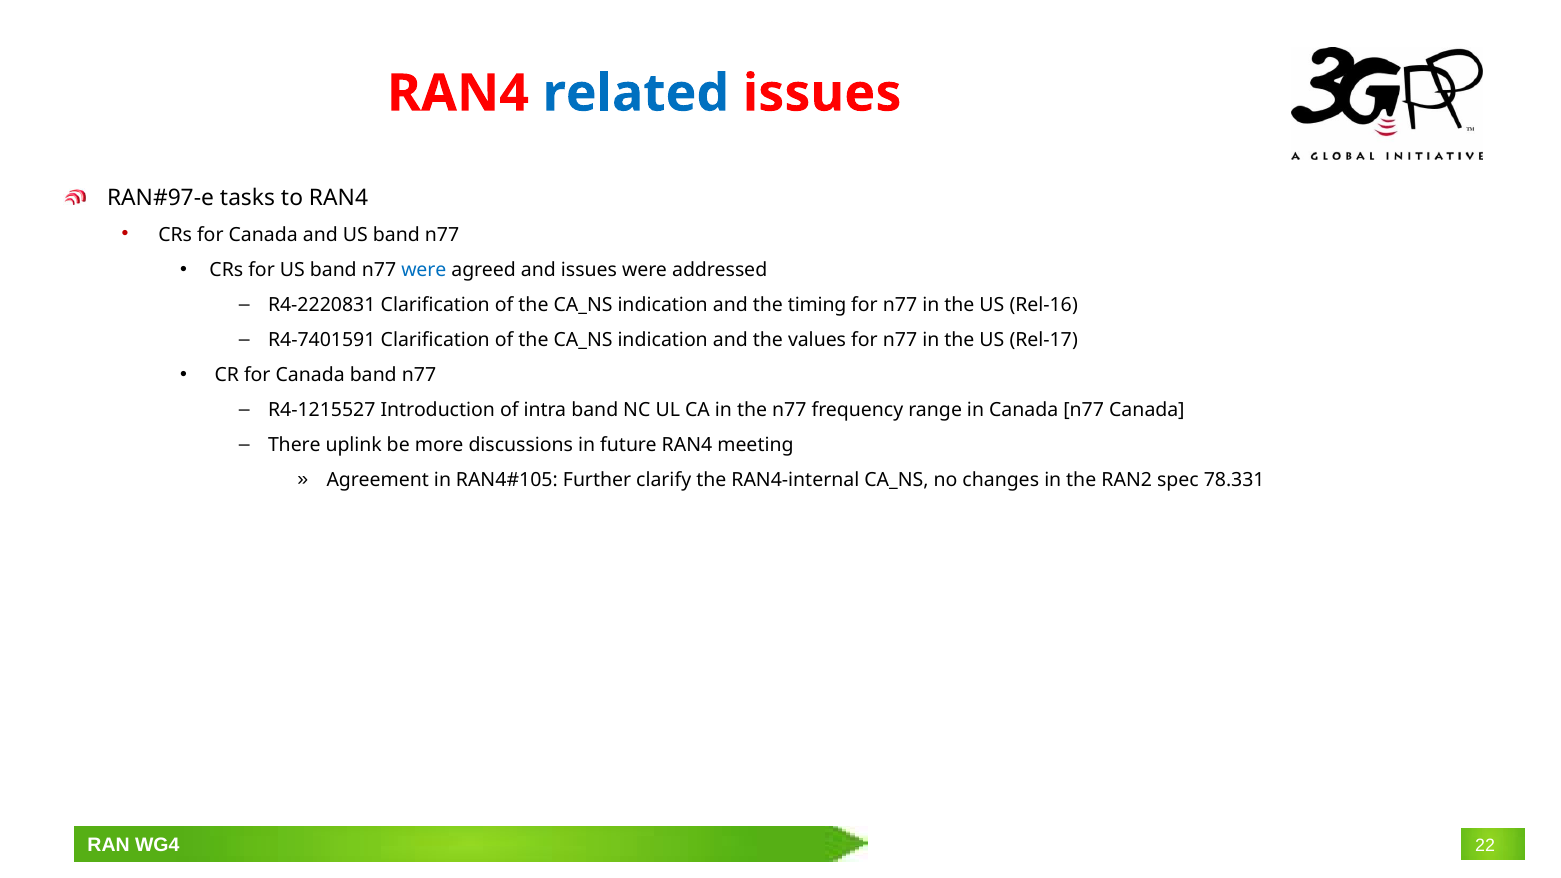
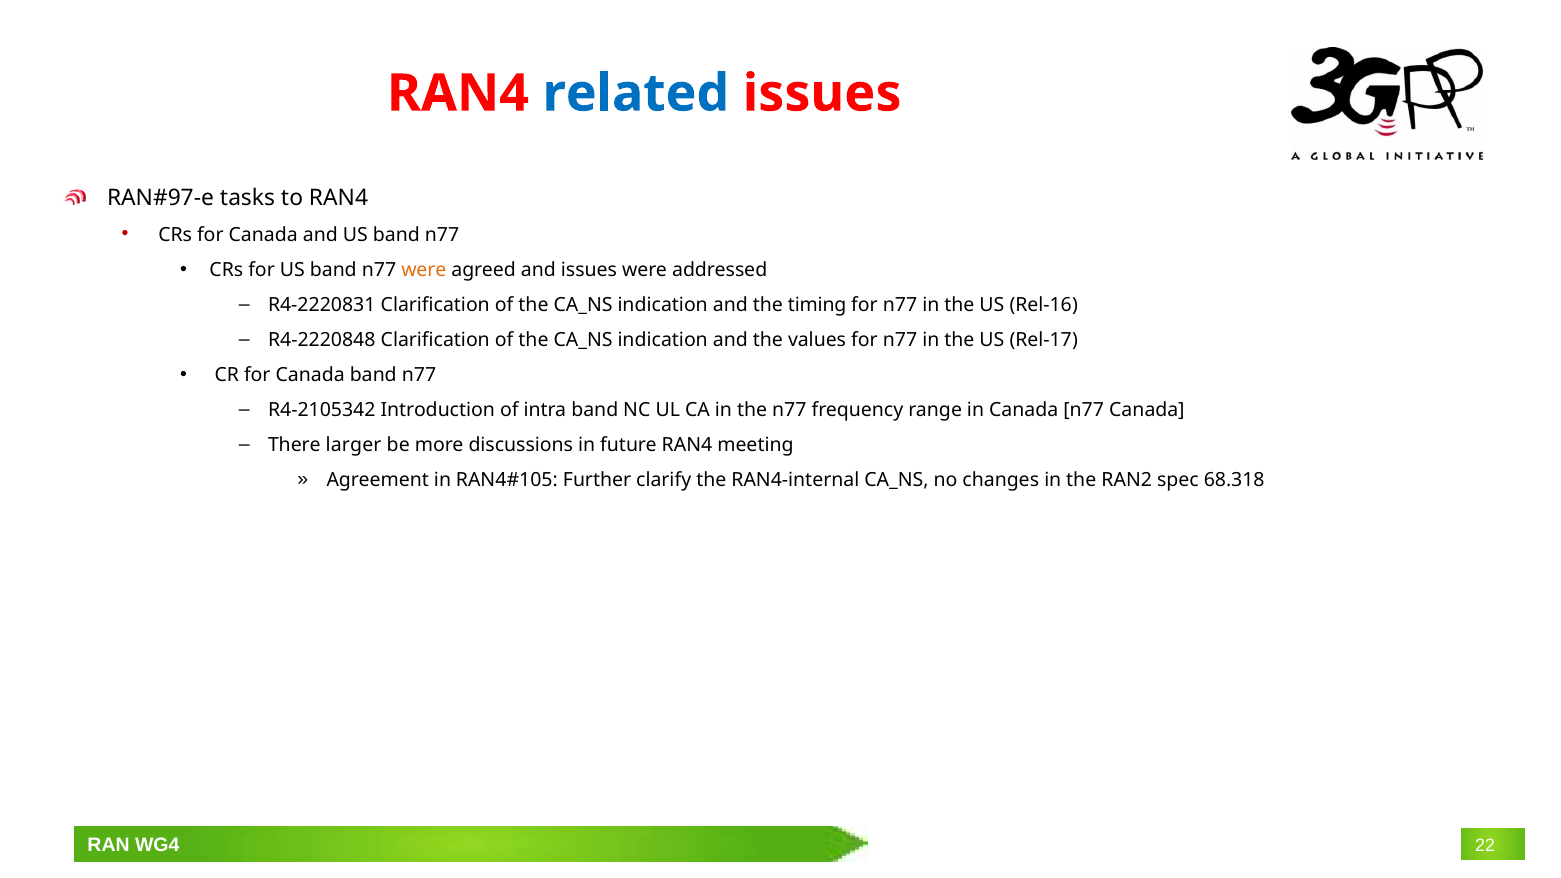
were at (424, 270) colour: blue -> orange
R4-7401591: R4-7401591 -> R4-2220848
R4-1215527: R4-1215527 -> R4-2105342
uplink: uplink -> larger
78.331: 78.331 -> 68.318
